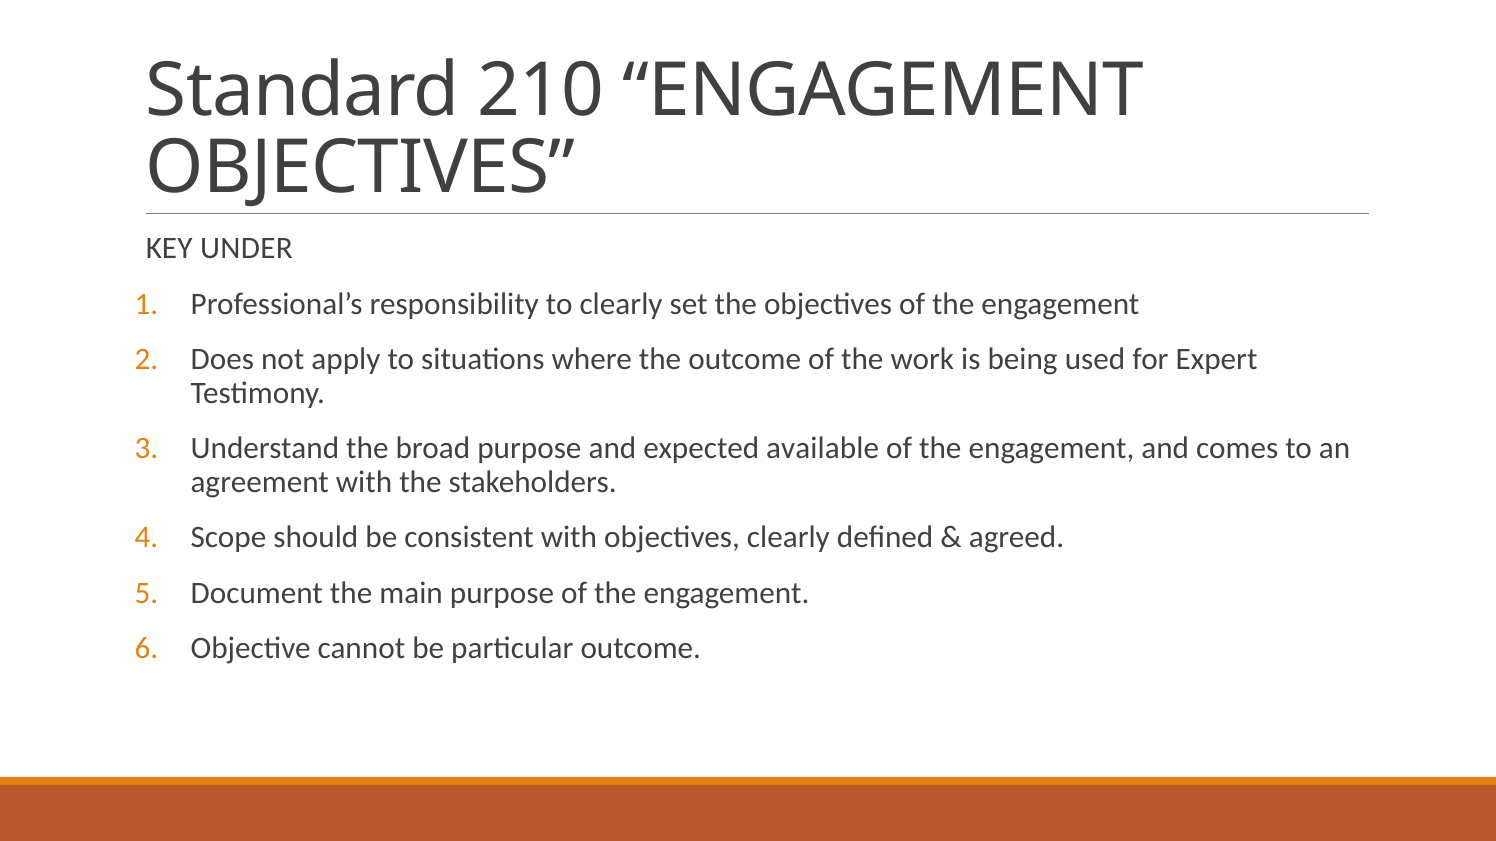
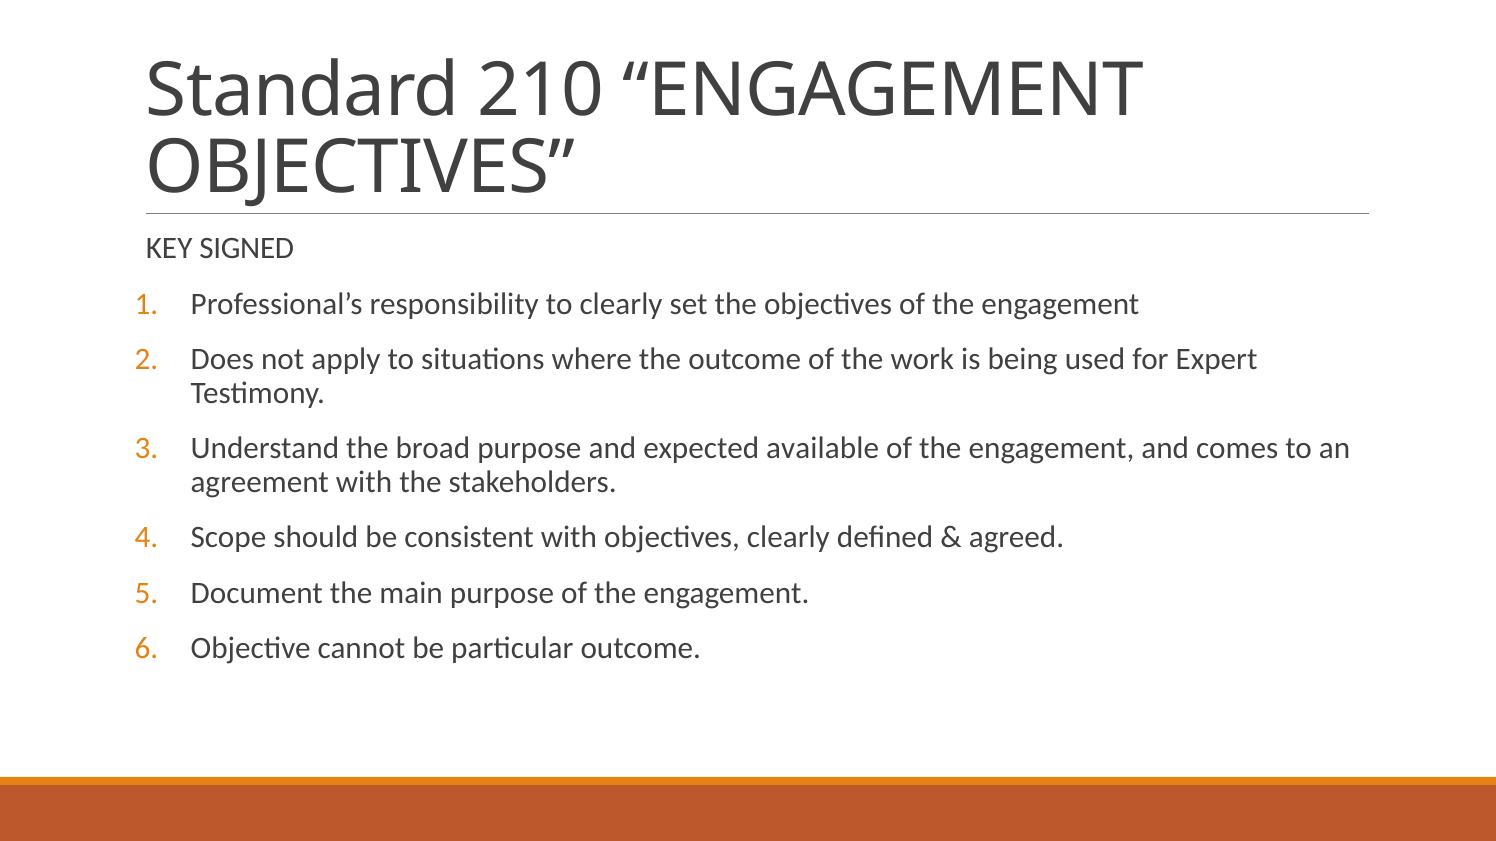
UNDER: UNDER -> SIGNED
